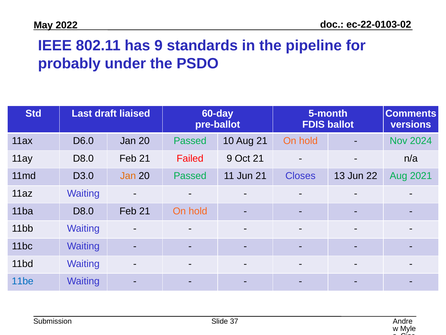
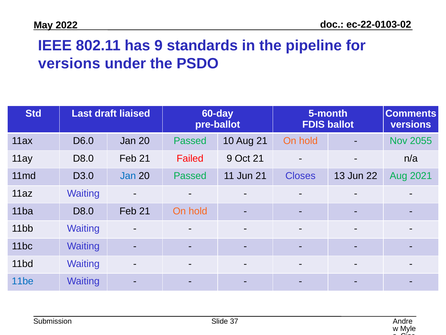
probably at (69, 64): probably -> versions
2024: 2024 -> 2055
Jan at (128, 176) colour: orange -> blue
